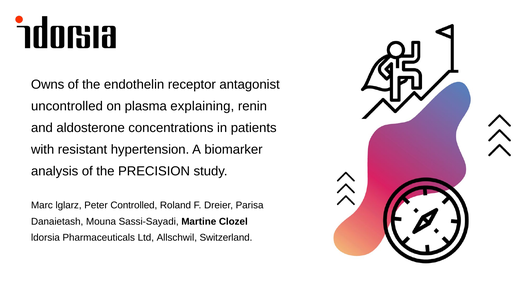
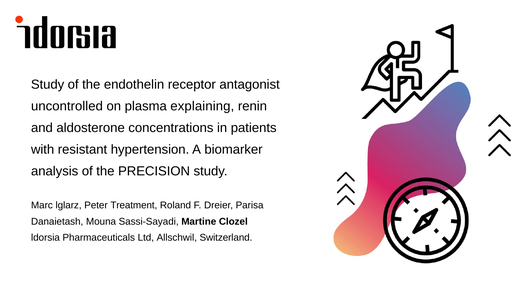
Owns at (48, 85): Owns -> Study
Controlled: Controlled -> Treatment
